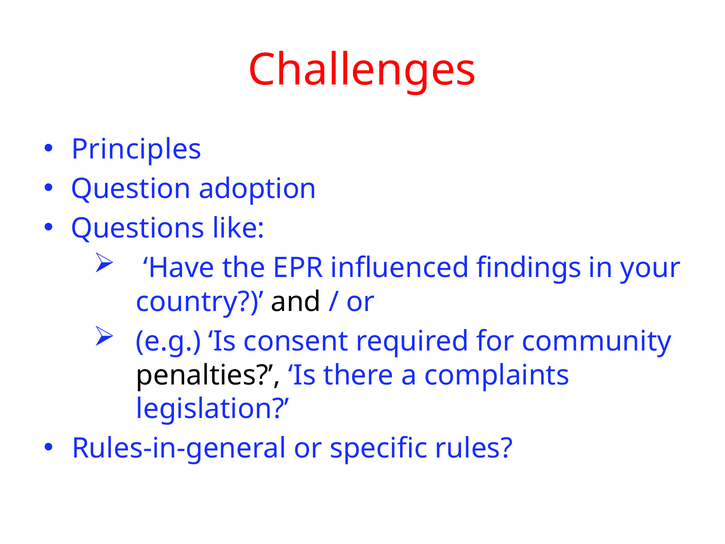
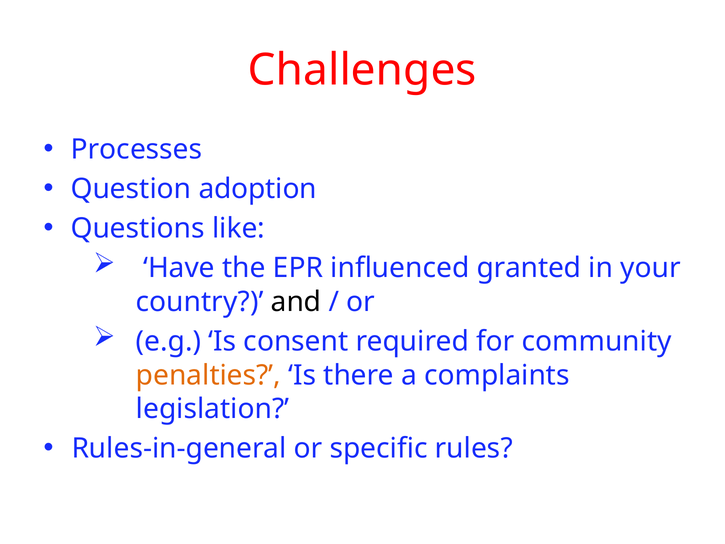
Principles: Principles -> Processes
findings: findings -> granted
penalties colour: black -> orange
